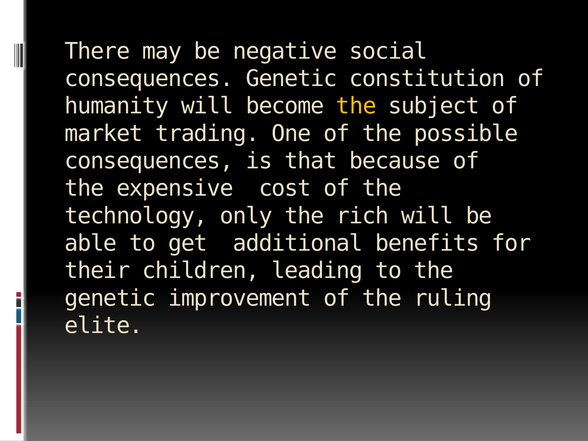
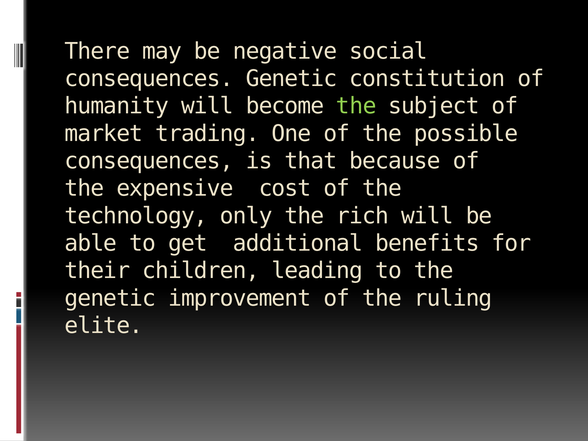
the at (356, 106) colour: yellow -> light green
